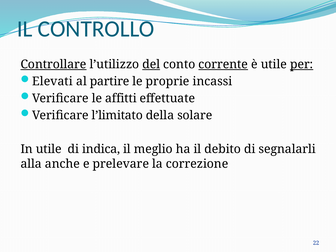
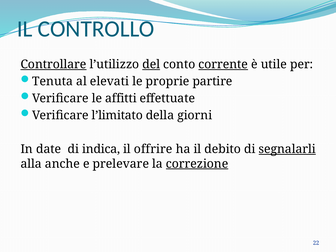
per underline: present -> none
Elevati: Elevati -> Tenuta
partire: partire -> elevati
incassi: incassi -> partire
solare: solare -> giorni
In utile: utile -> date
meglio: meglio -> offrire
segnalarli underline: none -> present
correzione underline: none -> present
